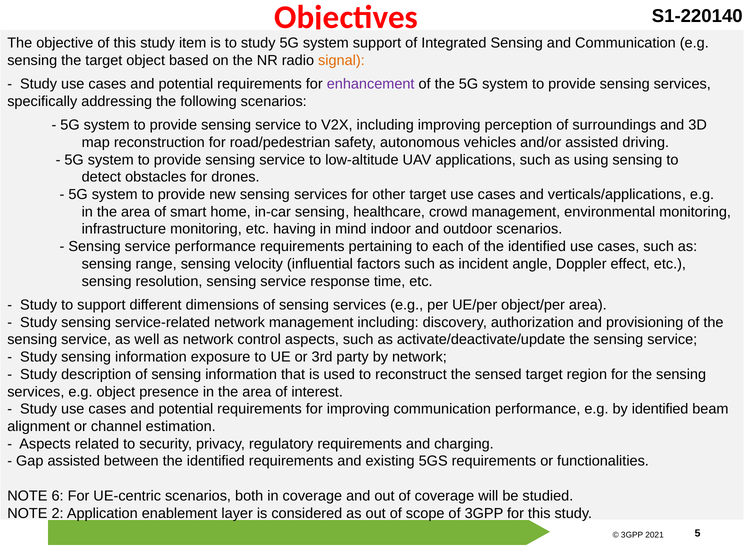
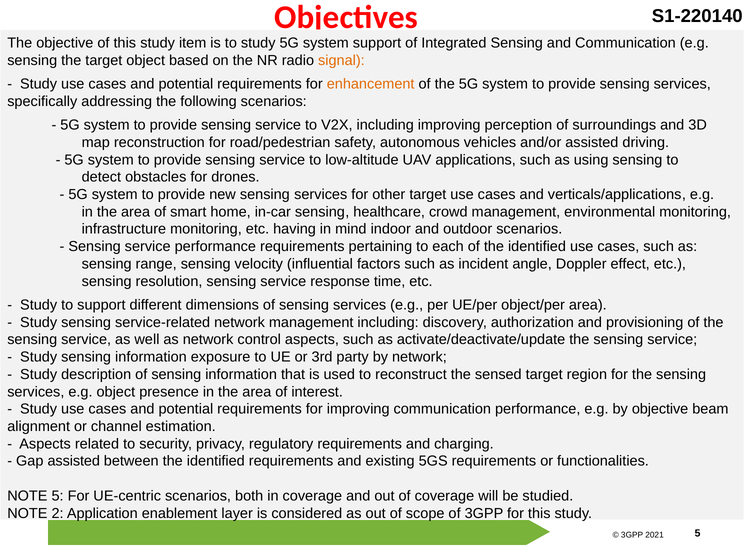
enhancement colour: purple -> orange
by identified: identified -> objective
NOTE 6: 6 -> 5
